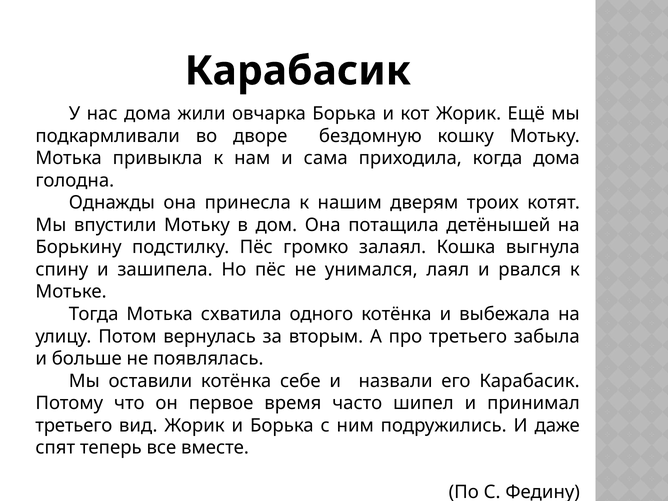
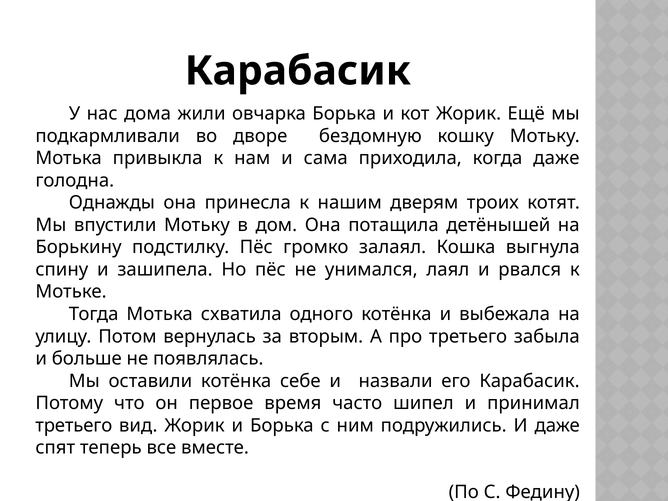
когда дома: дома -> даже
